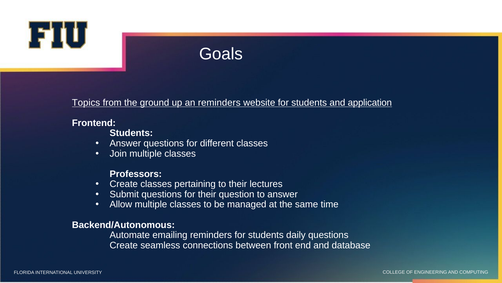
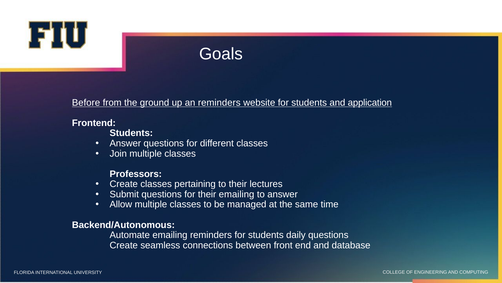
Topics: Topics -> Before
their question: question -> emailing
